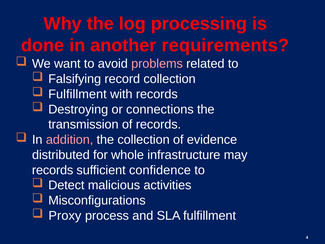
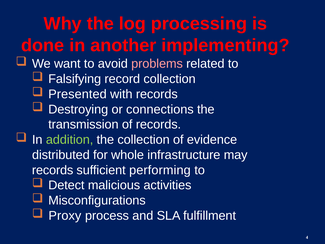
requirements: requirements -> implementing
Fulfillment at (77, 94): Fulfillment -> Presented
addition colour: pink -> light green
confidence: confidence -> performing
